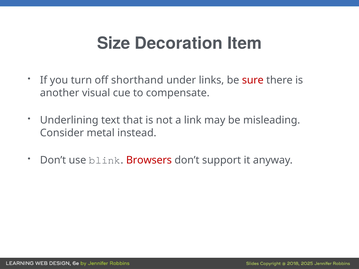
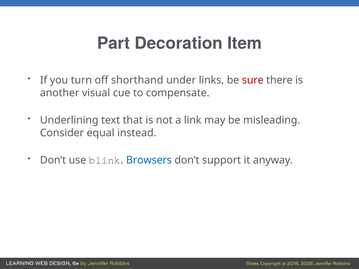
Size: Size -> Part
metal: metal -> equal
Browsers colour: red -> blue
